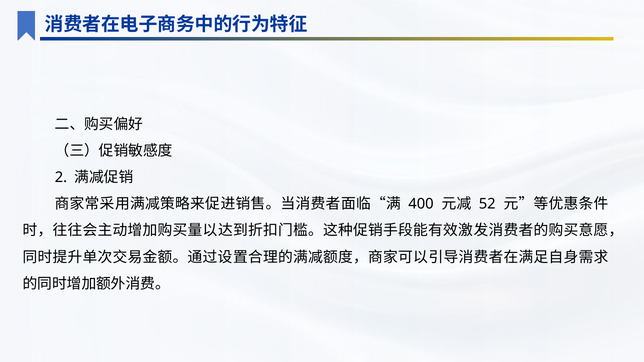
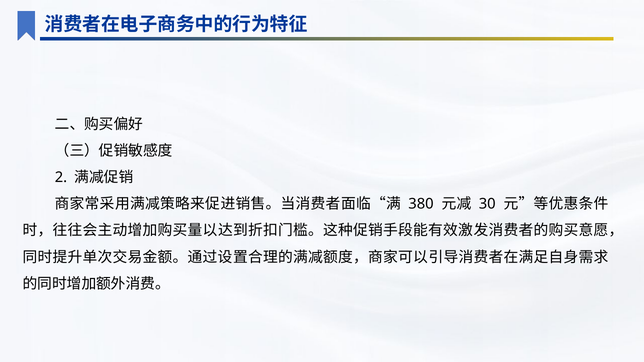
400: 400 -> 380
52: 52 -> 30
